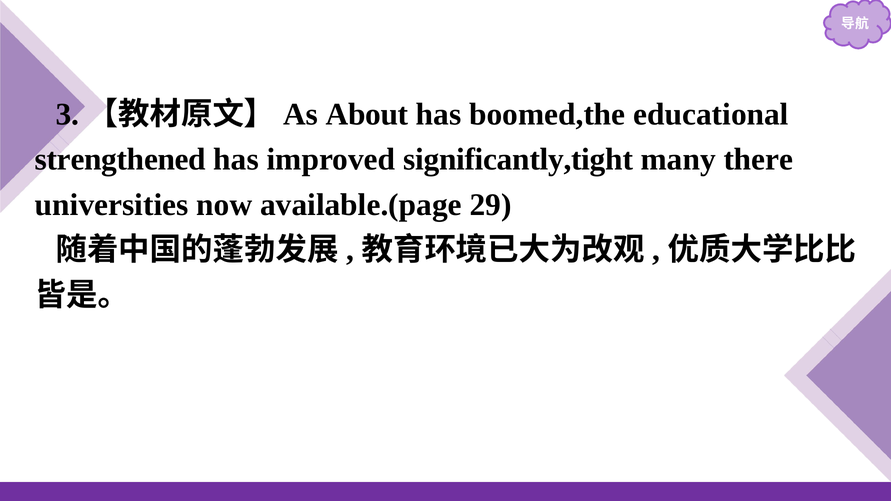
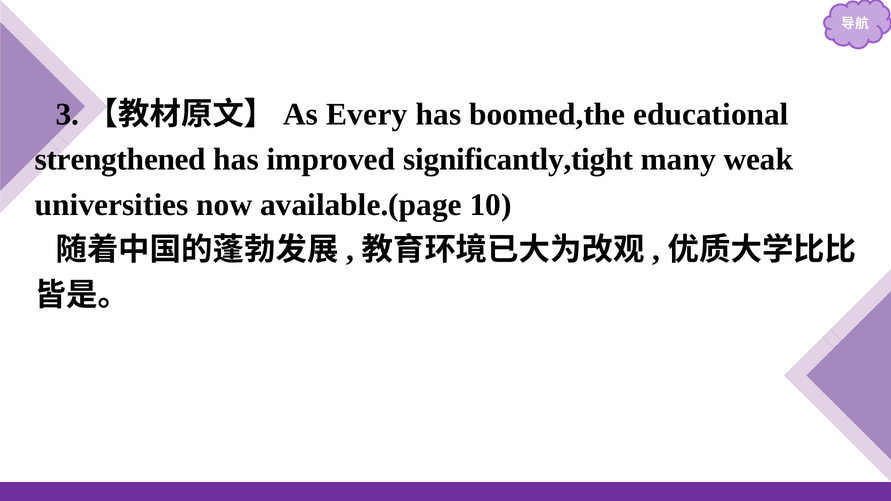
About: About -> Every
there: there -> weak
29: 29 -> 10
